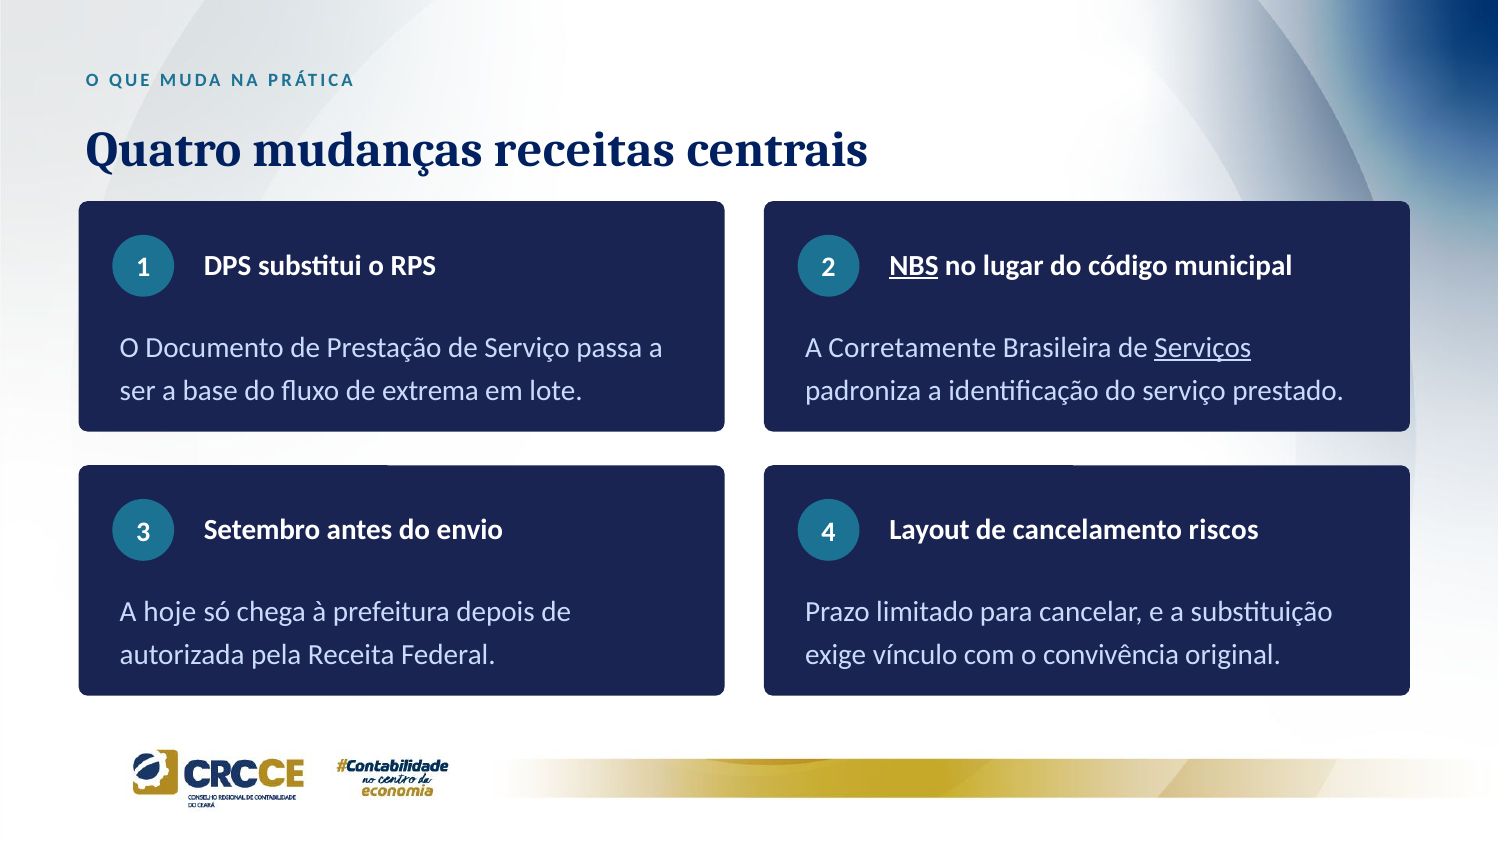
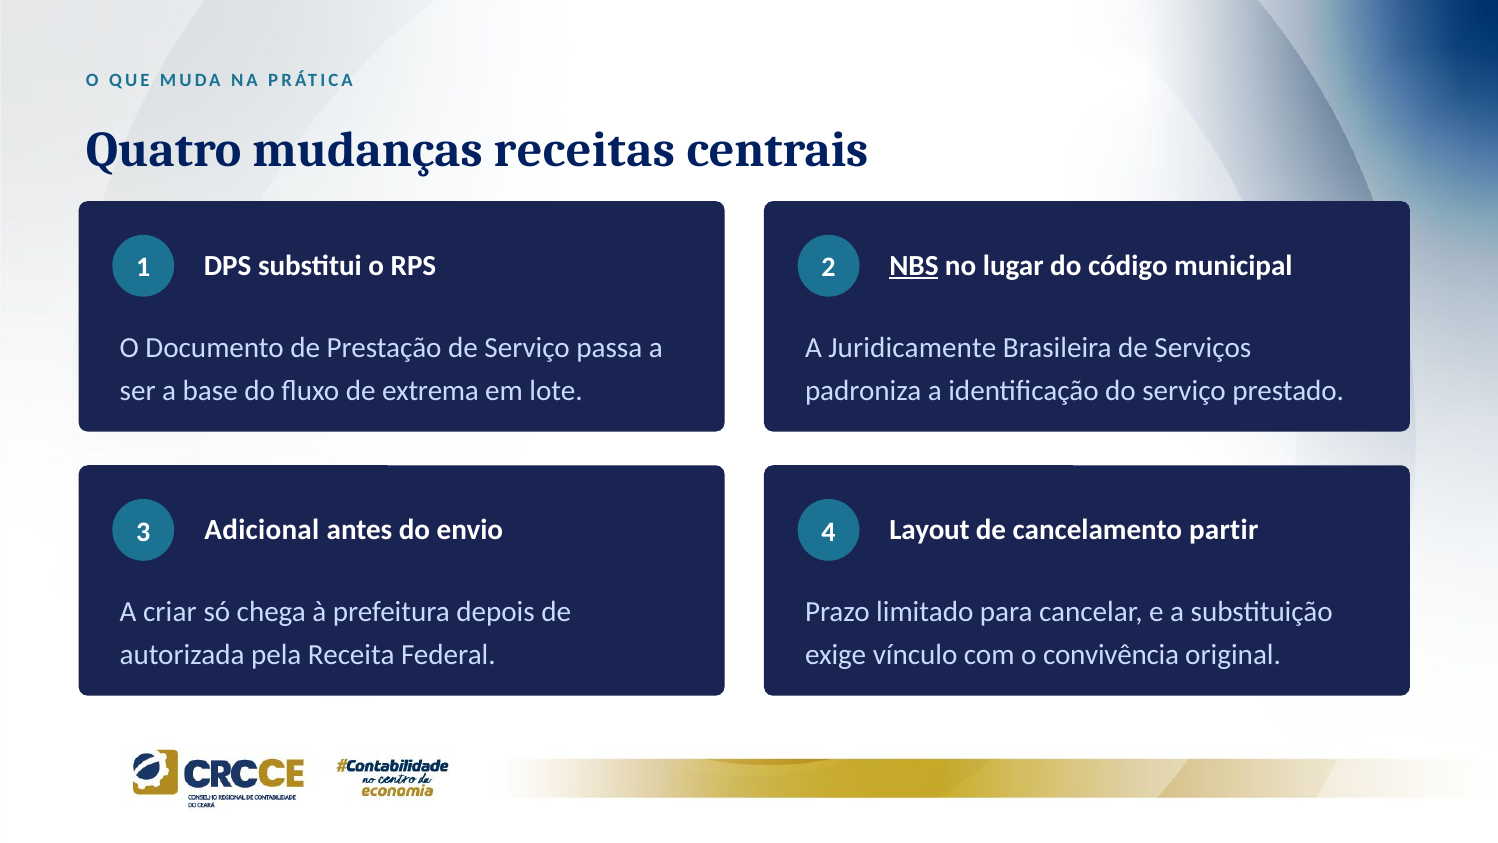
Corretamente: Corretamente -> Juridicamente
Serviços underline: present -> none
Setembro: Setembro -> Adicional
riscos: riscos -> partir
hoje: hoje -> criar
